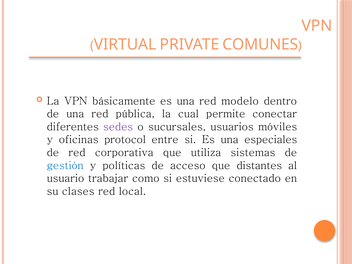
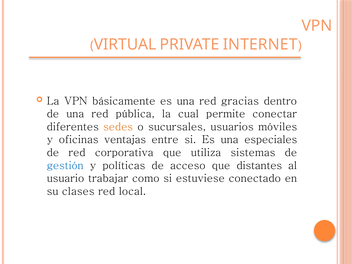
COMUNES: COMUNES -> INTERNET
modelo: modelo -> gracias
sedes colour: purple -> orange
protocol: protocol -> ventajas
